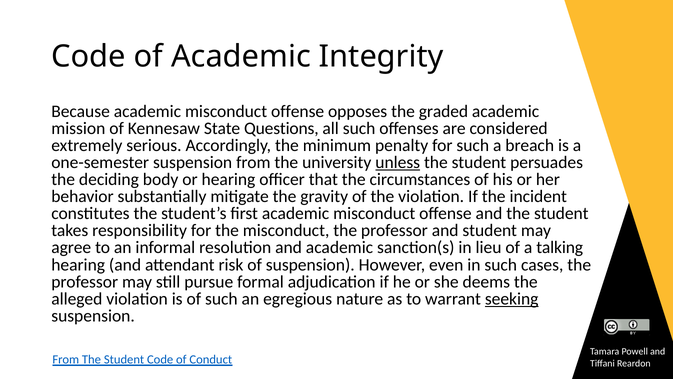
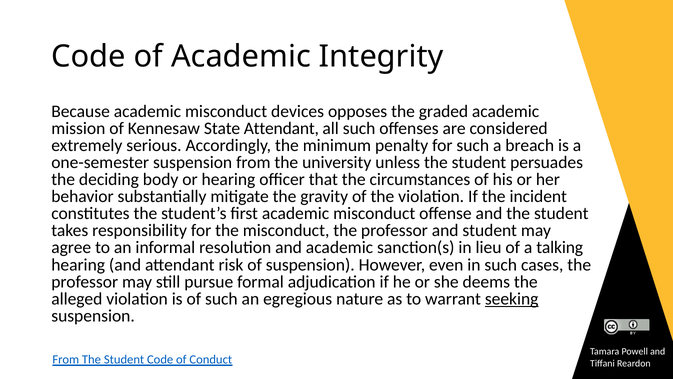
Because academic misconduct offense: offense -> devices
State Questions: Questions -> Attendant
unless underline: present -> none
